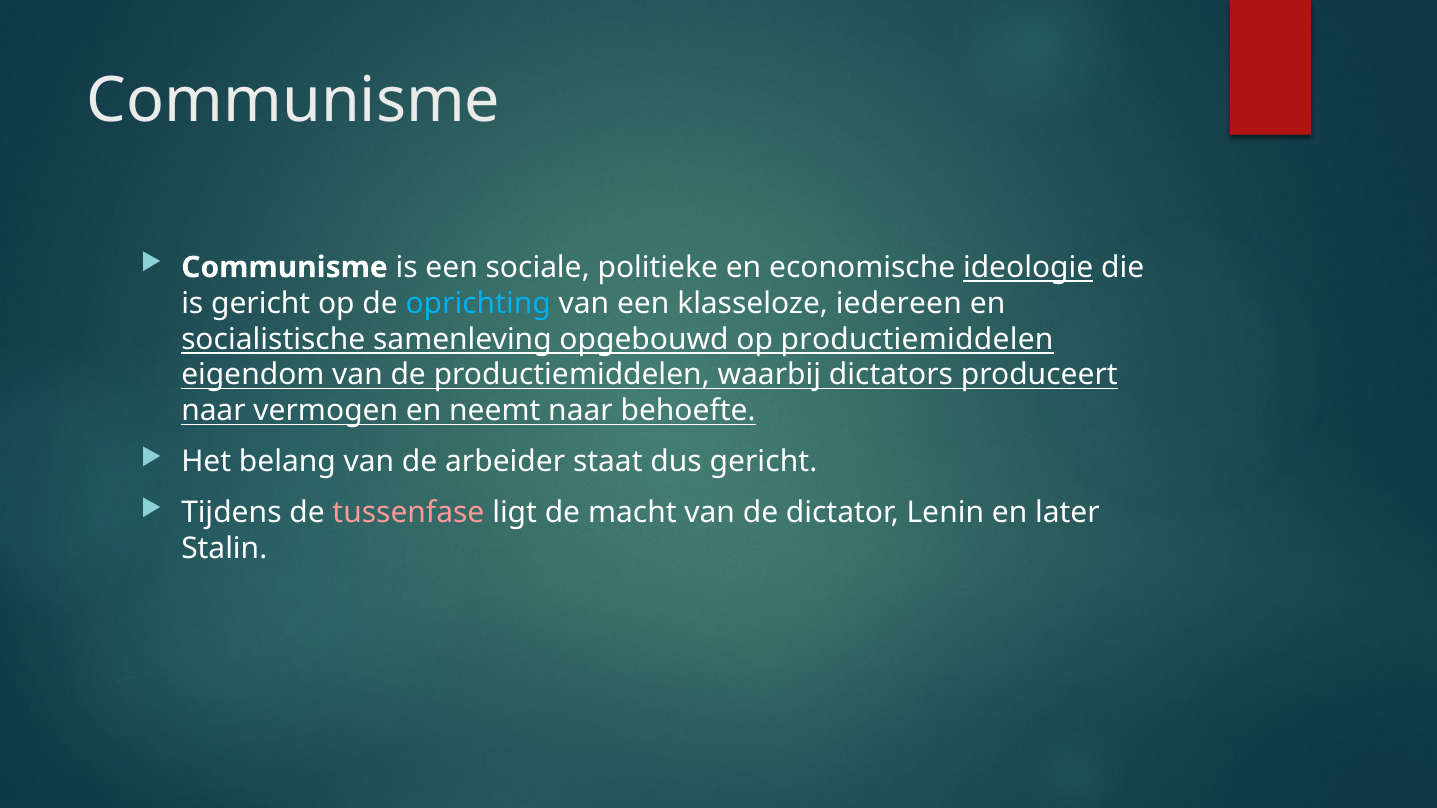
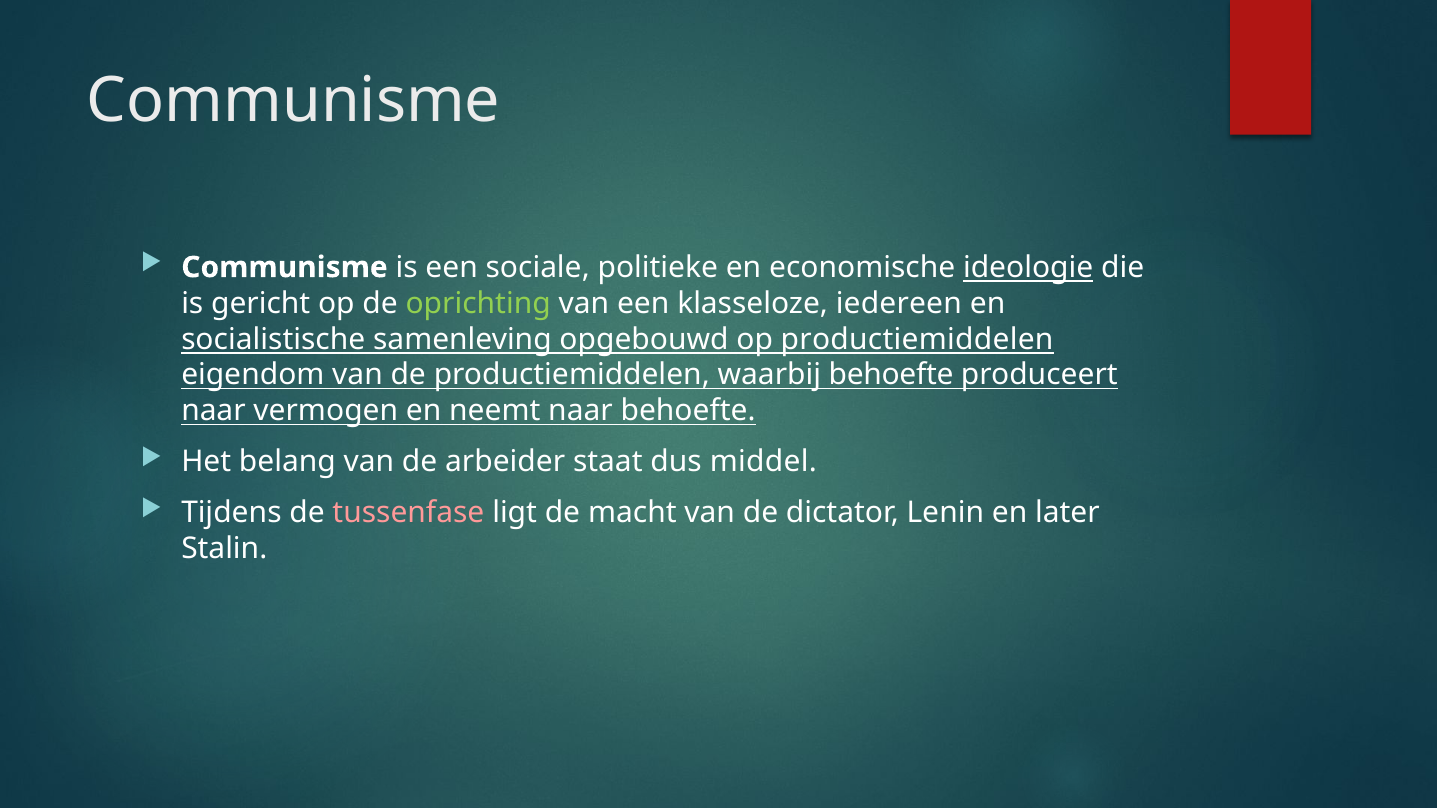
oprichting colour: light blue -> light green
waarbij dictators: dictators -> behoefte
dus gericht: gericht -> middel
